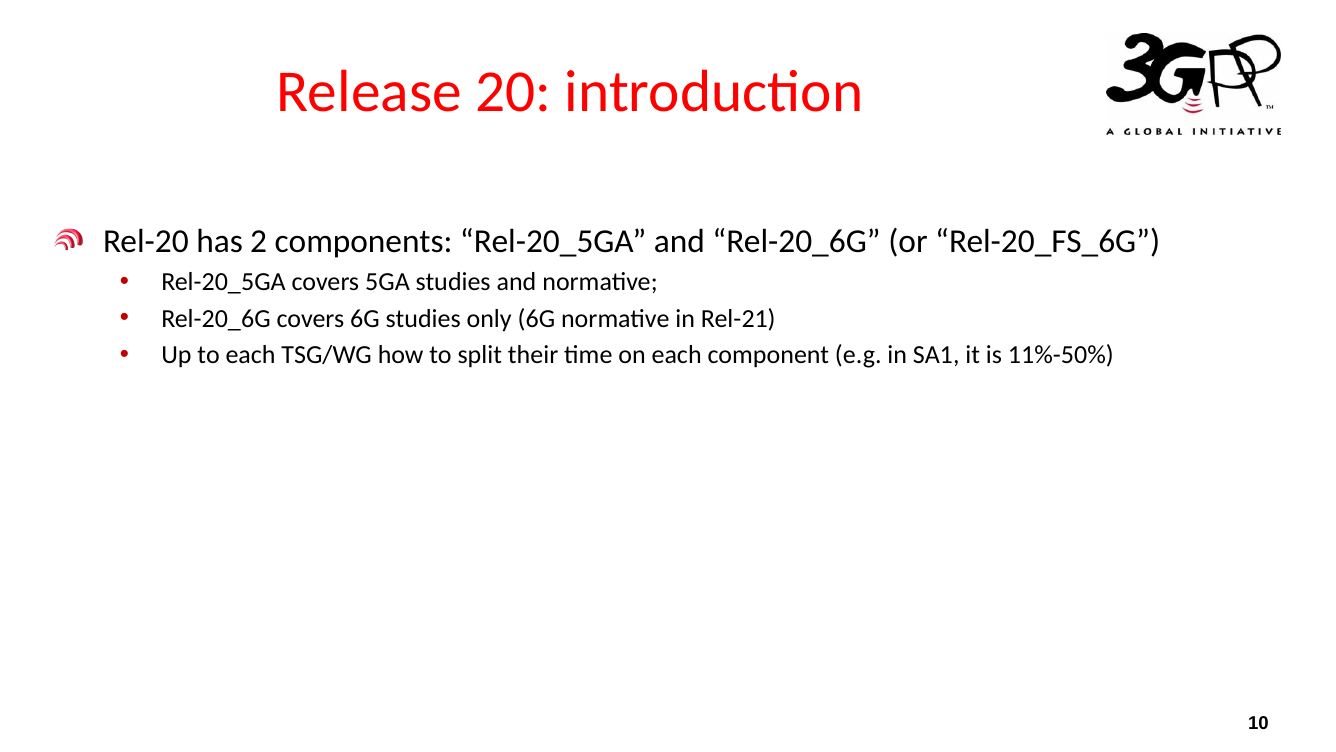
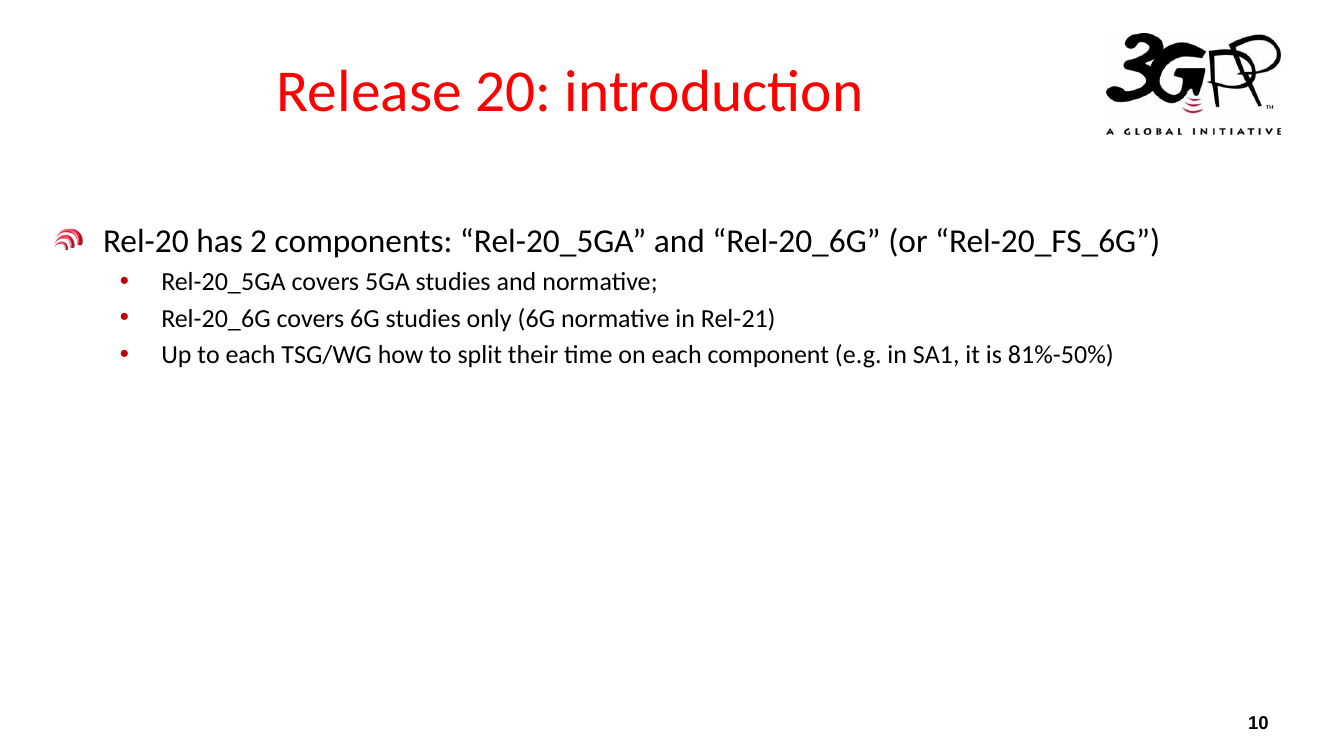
11%-50%: 11%-50% -> 81%-50%
